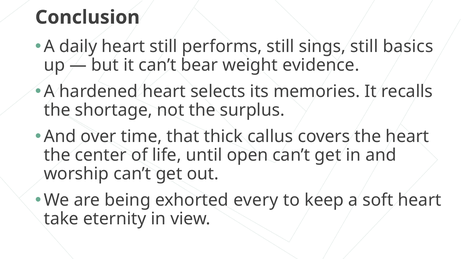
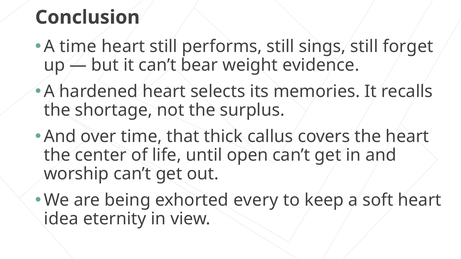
A daily: daily -> time
basics: basics -> forget
take: take -> idea
